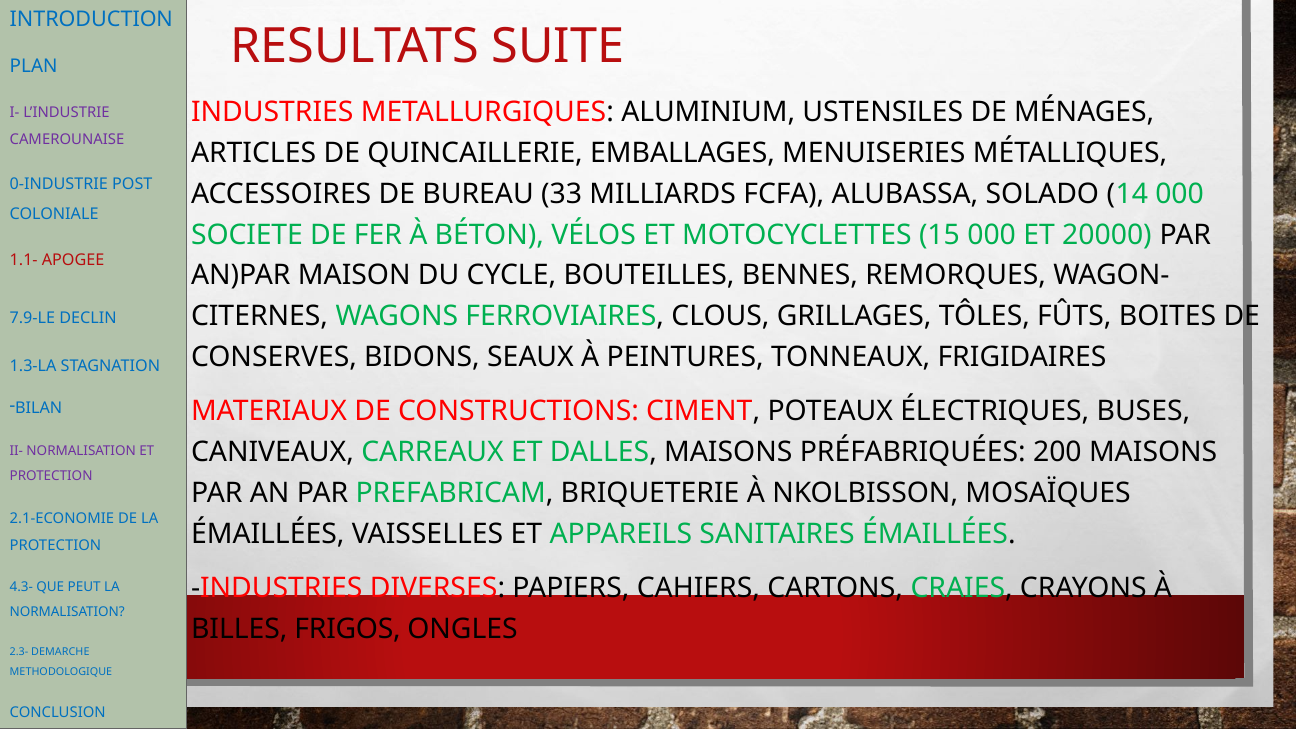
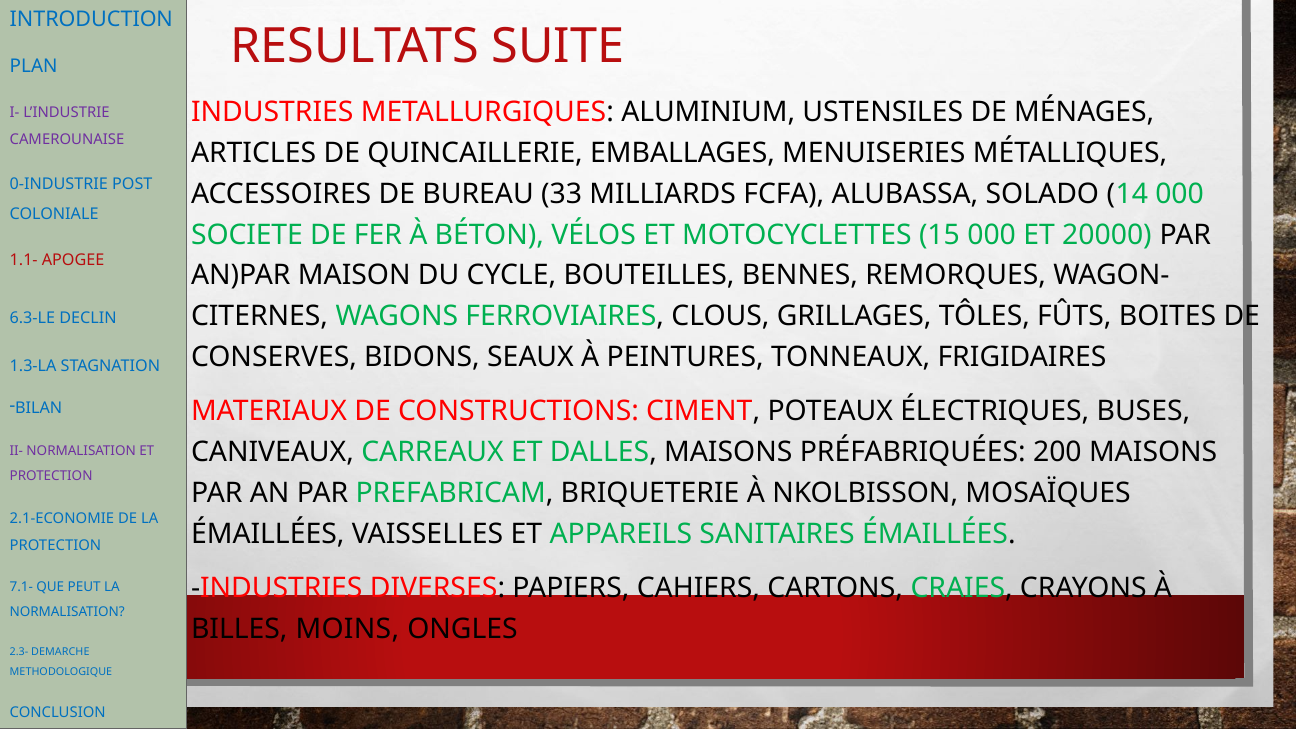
7.9-LE: 7.9-LE -> 6.3-LE
4.3-: 4.3- -> 7.1-
FRIGOS: FRIGOS -> MOINS
